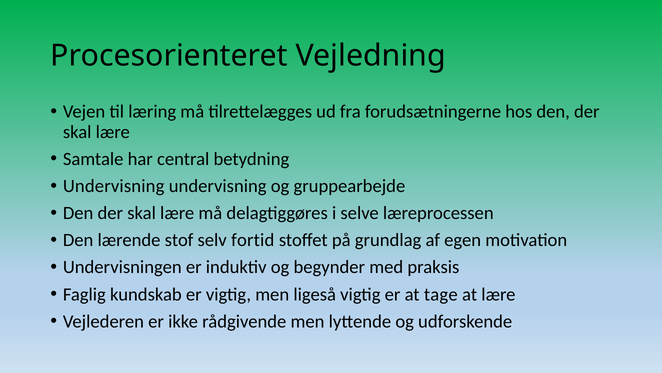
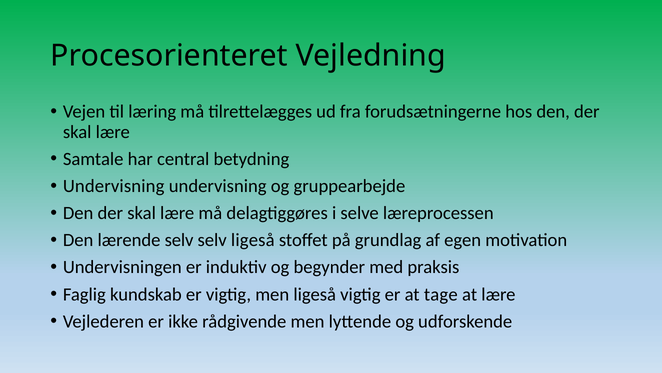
lærende stof: stof -> selv
selv fortid: fortid -> ligeså
